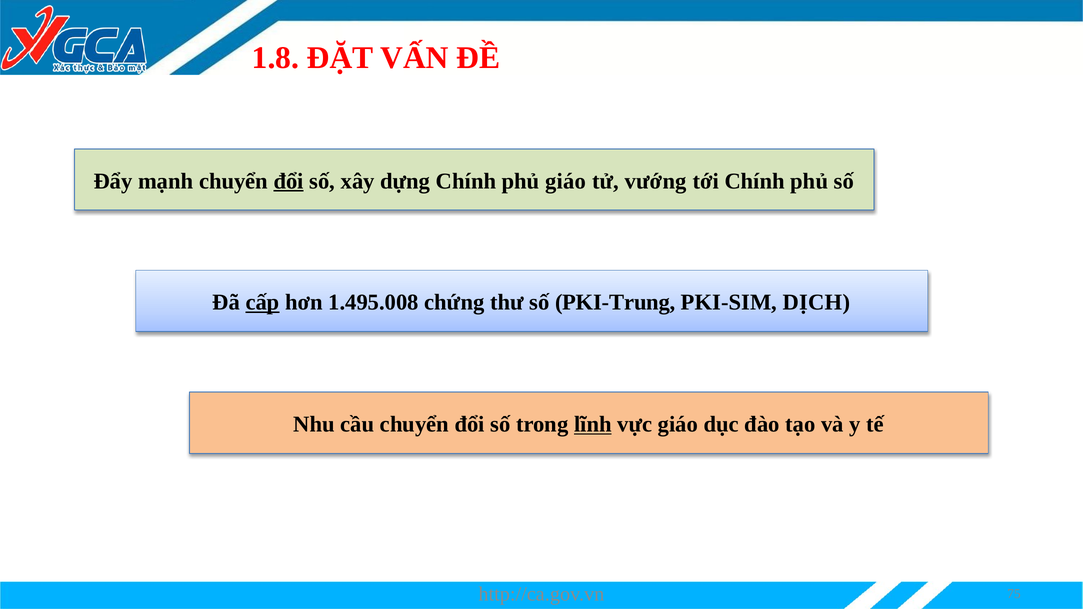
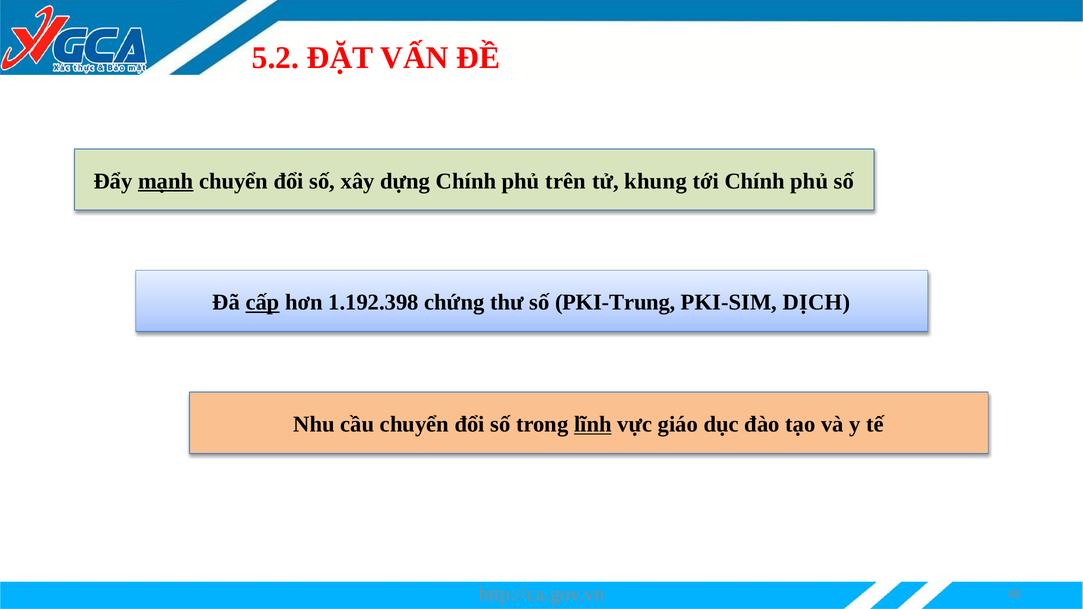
1.8: 1.8 -> 5.2
mạnh underline: none -> present
đổi at (289, 181) underline: present -> none
phủ giáo: giáo -> trên
vướng: vướng -> khung
1.495.008: 1.495.008 -> 1.192.398
75: 75 -> 48
